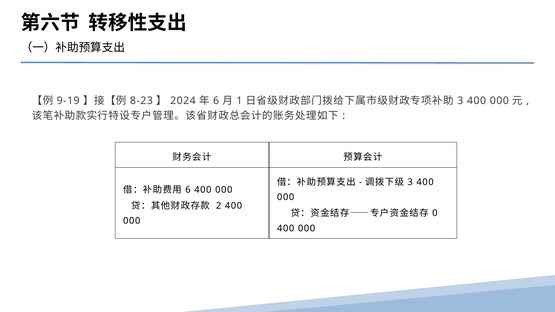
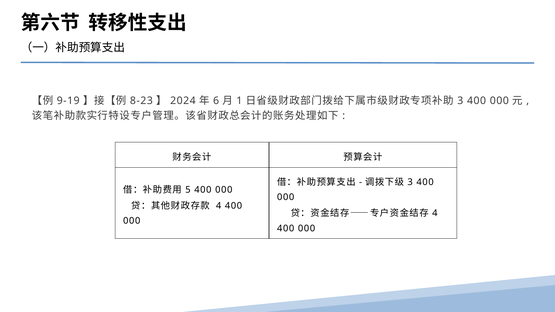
6 at (188, 190): 6 -> 5
2 at (219, 206): 2 -> 4
0 at (435, 213): 0 -> 4
